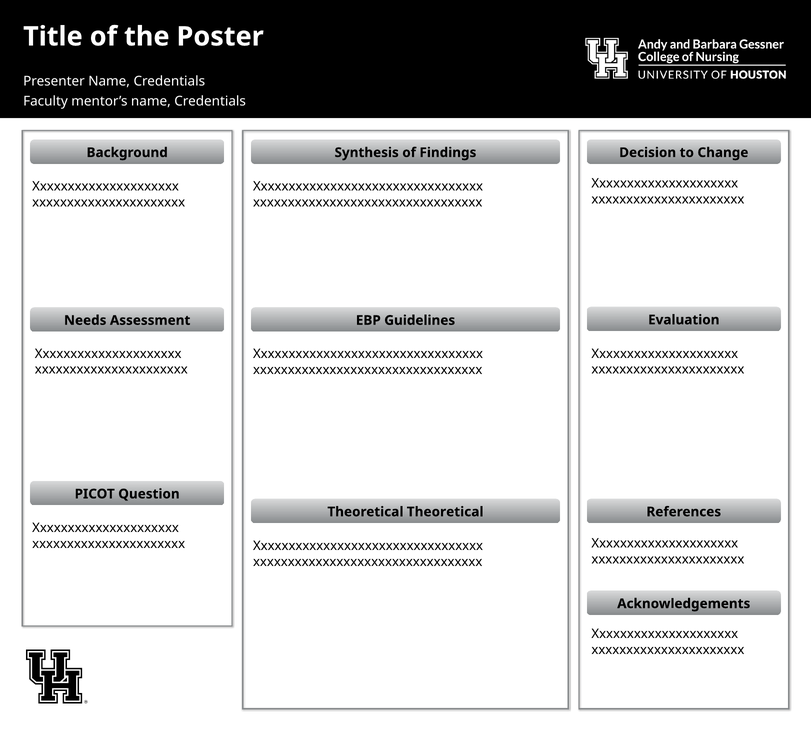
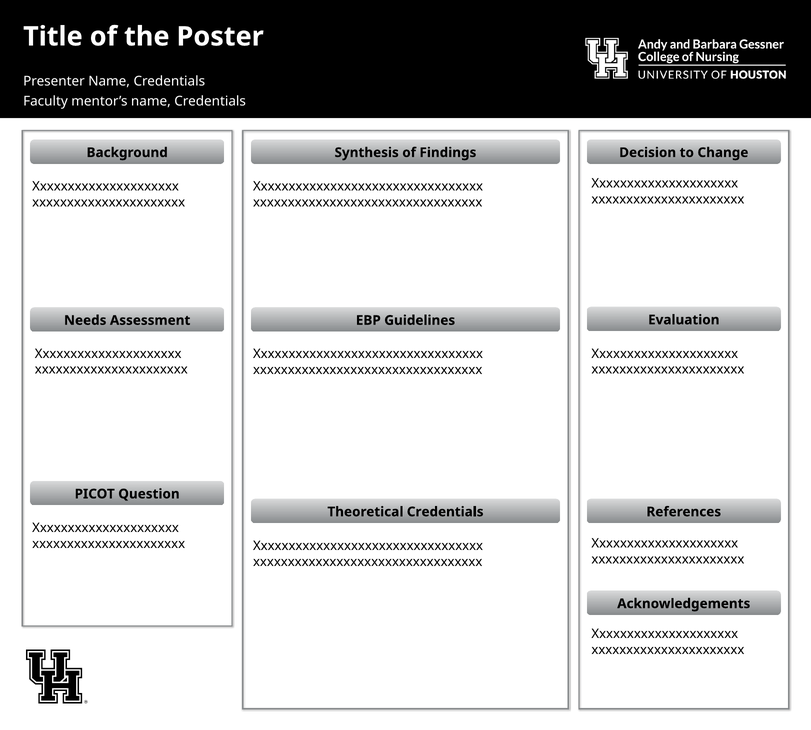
Theoretical Theoretical: Theoretical -> Credentials
